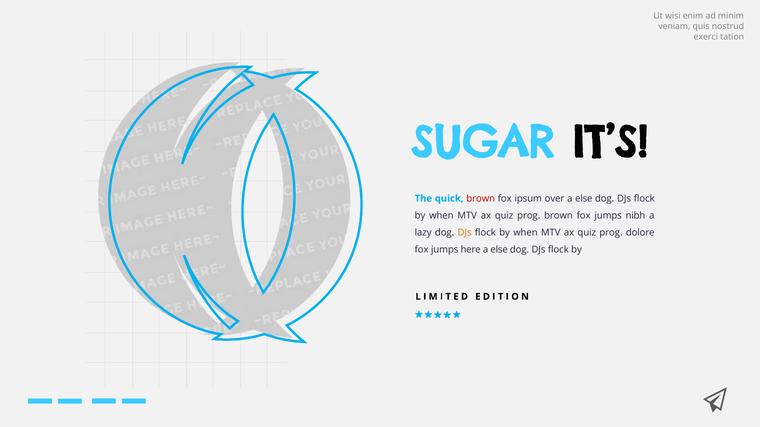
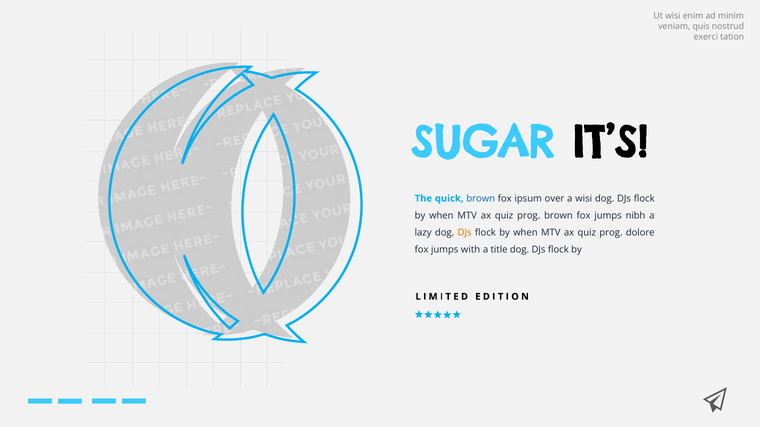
brown at (481, 199) colour: red -> blue
over a else: else -> wisi
here: here -> with
else at (499, 250): else -> title
